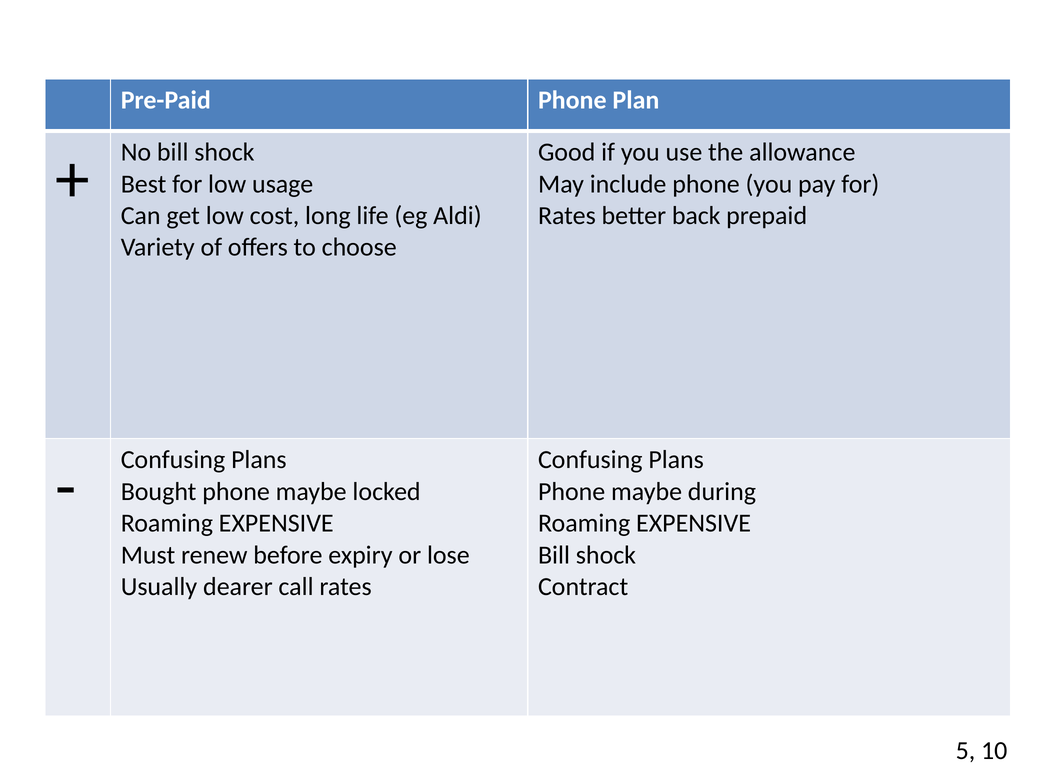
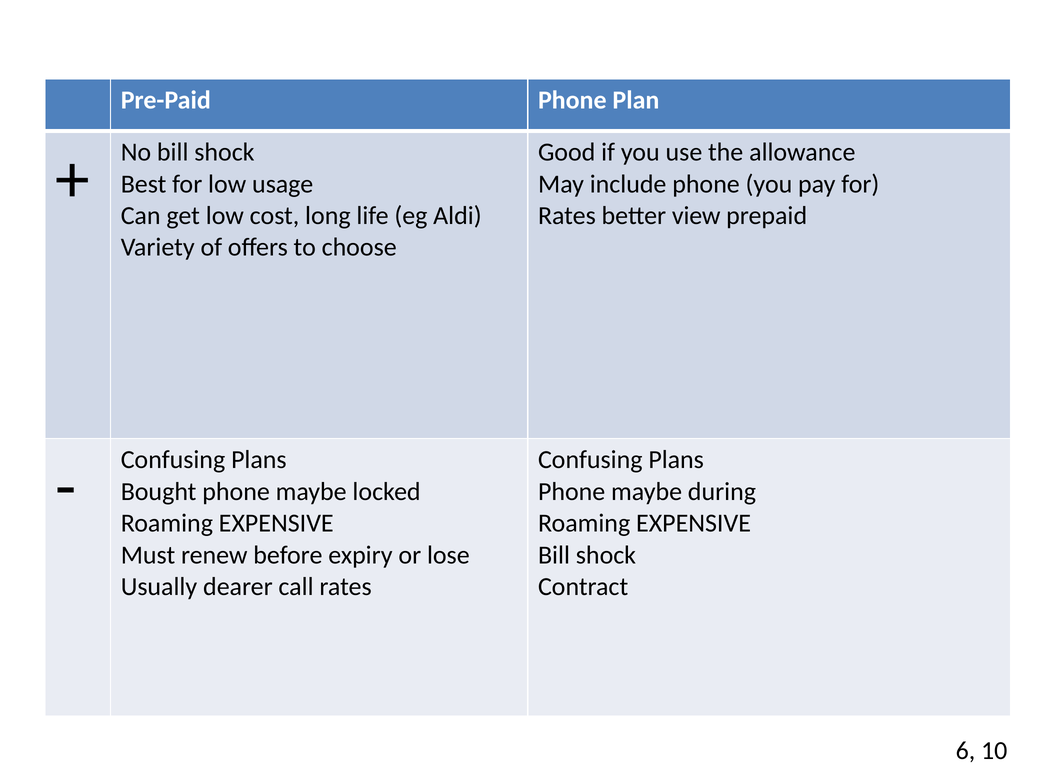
back: back -> view
5: 5 -> 6
